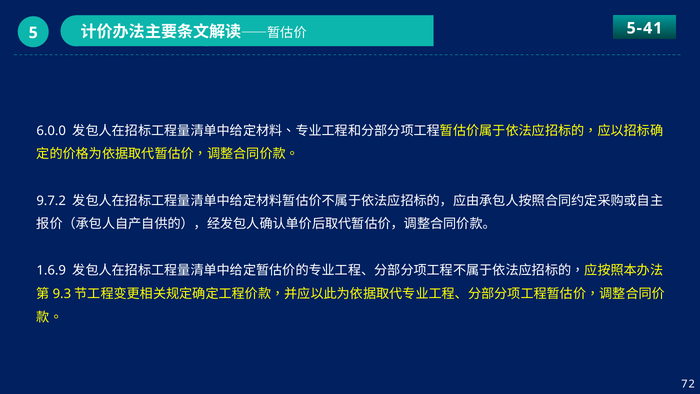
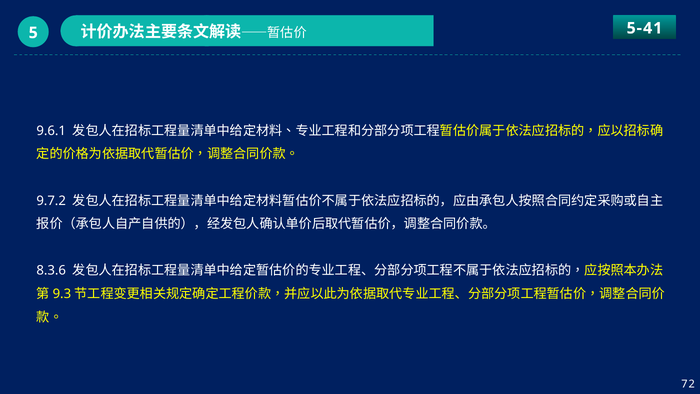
6.0.0: 6.0.0 -> 9.6.1
1.6.9: 1.6.9 -> 8.3.6
